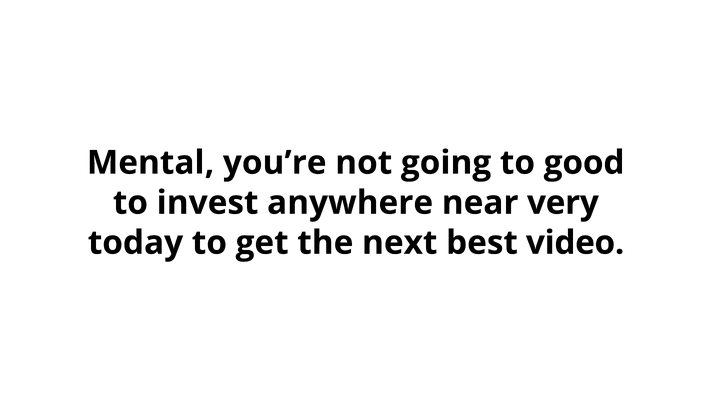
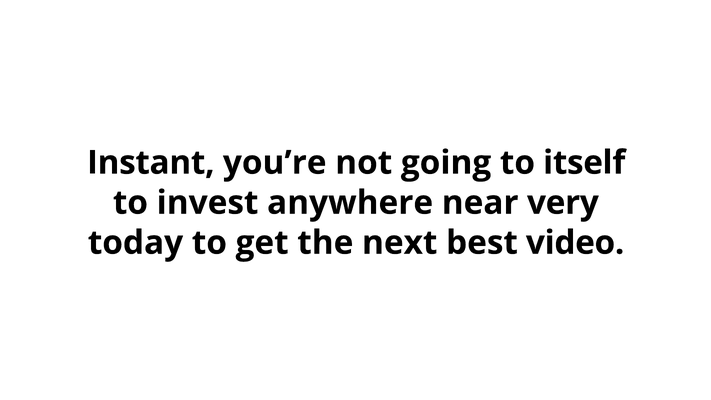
Mental: Mental -> Instant
good: good -> itself
